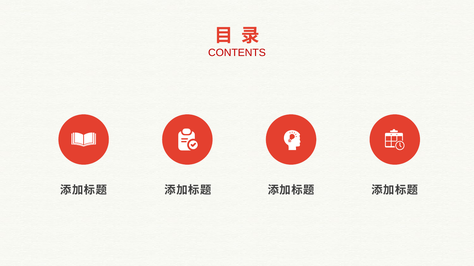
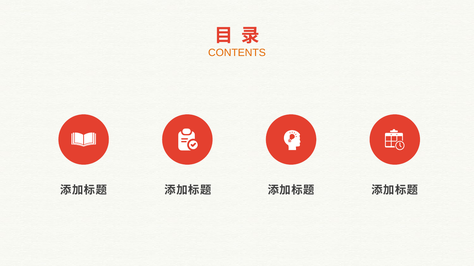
CONTENTS colour: red -> orange
